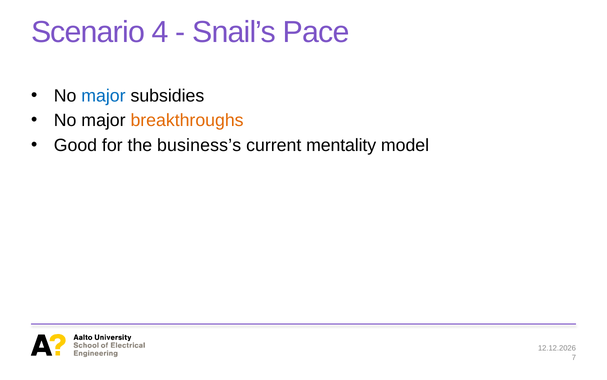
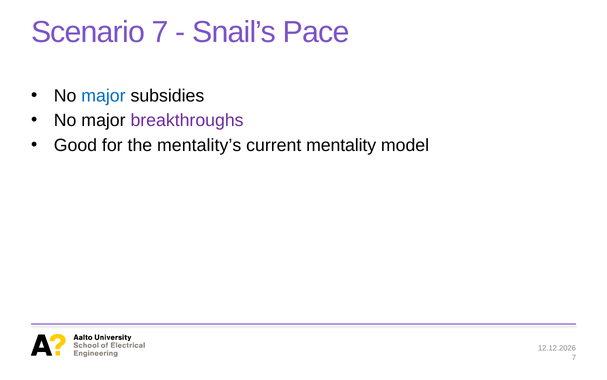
Scenario 4: 4 -> 7
breakthroughs colour: orange -> purple
business’s: business’s -> mentality’s
